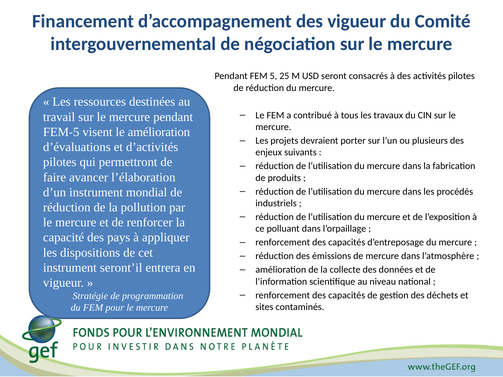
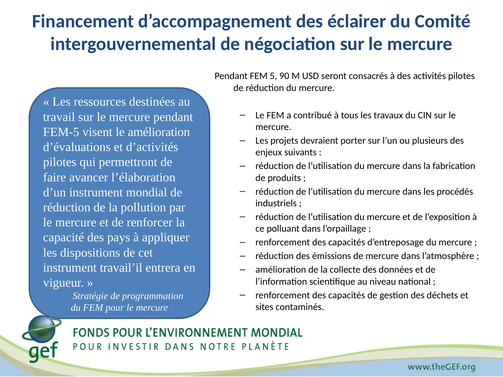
des vigueur: vigueur -> éclairer
25: 25 -> 90
seront’il: seront’il -> travail’il
